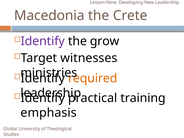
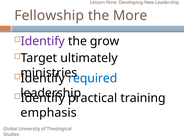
Macedonia: Macedonia -> Fellowship
Crete: Crete -> More
witnesses: witnesses -> ultimately
required colour: orange -> blue
